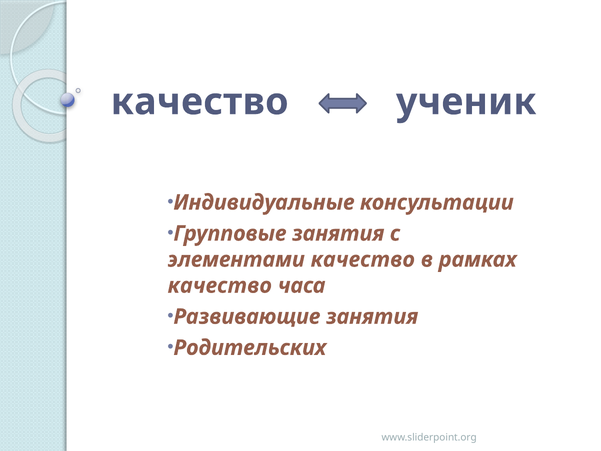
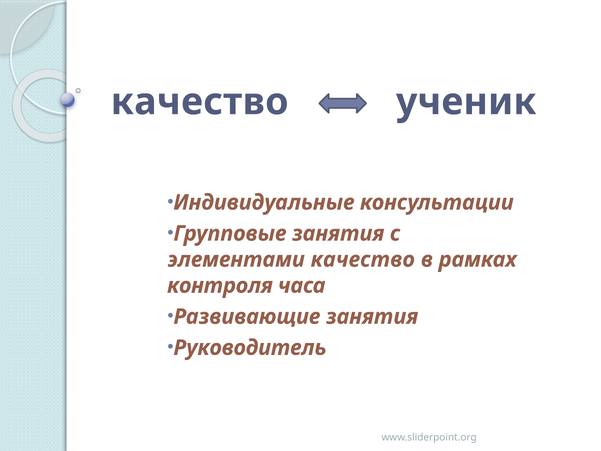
качество at (220, 285): качество -> контроля
Родительских: Родительских -> Руководитель
